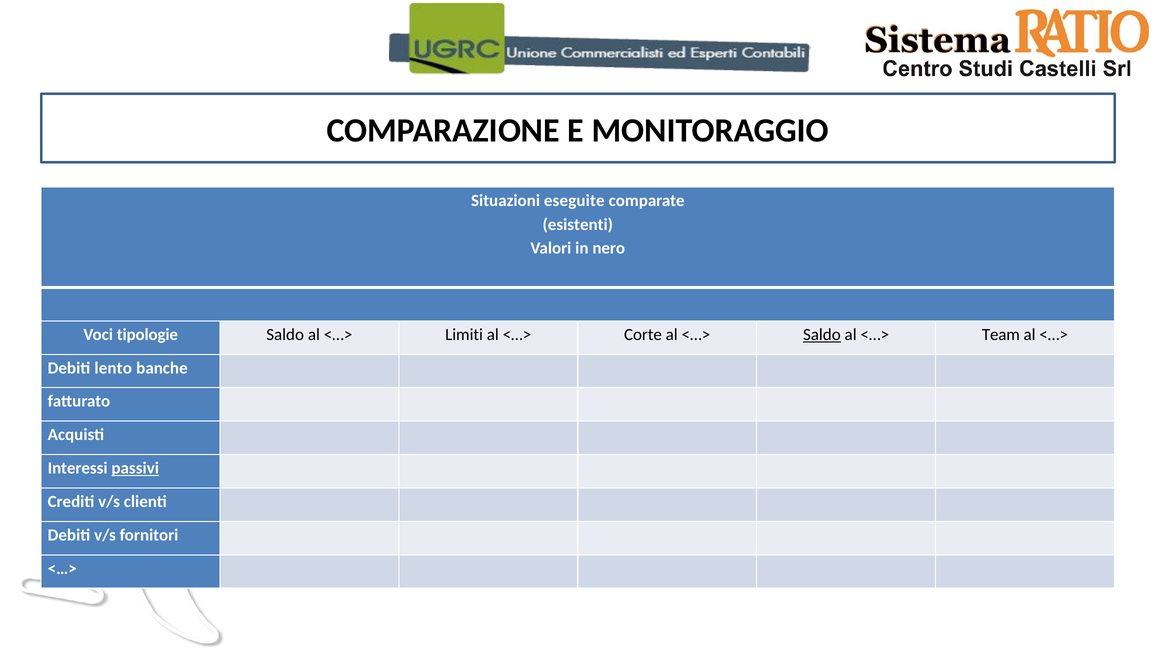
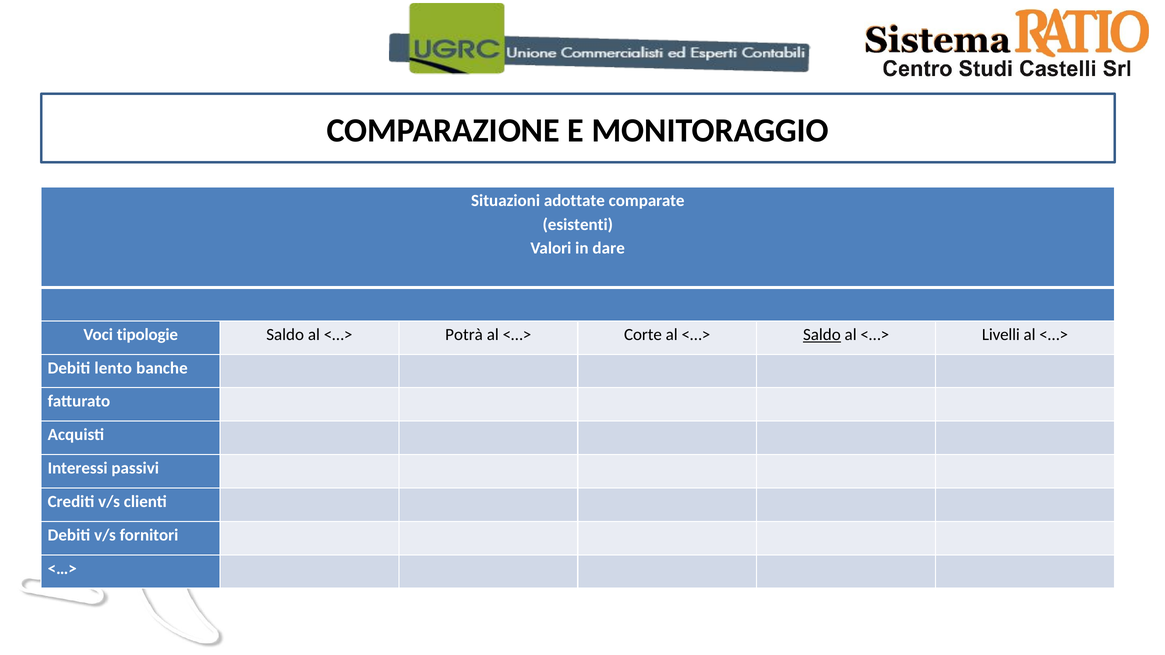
eseguite: eseguite -> adottate
nero: nero -> dare
Limiti: Limiti -> Potrà
Team: Team -> Livelli
passivi underline: present -> none
